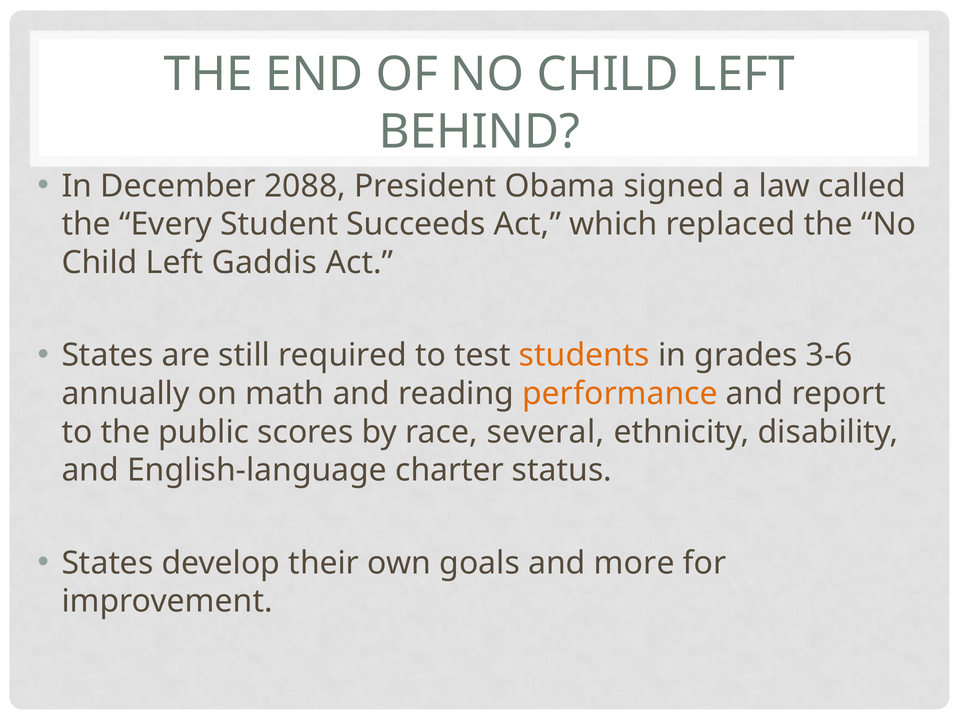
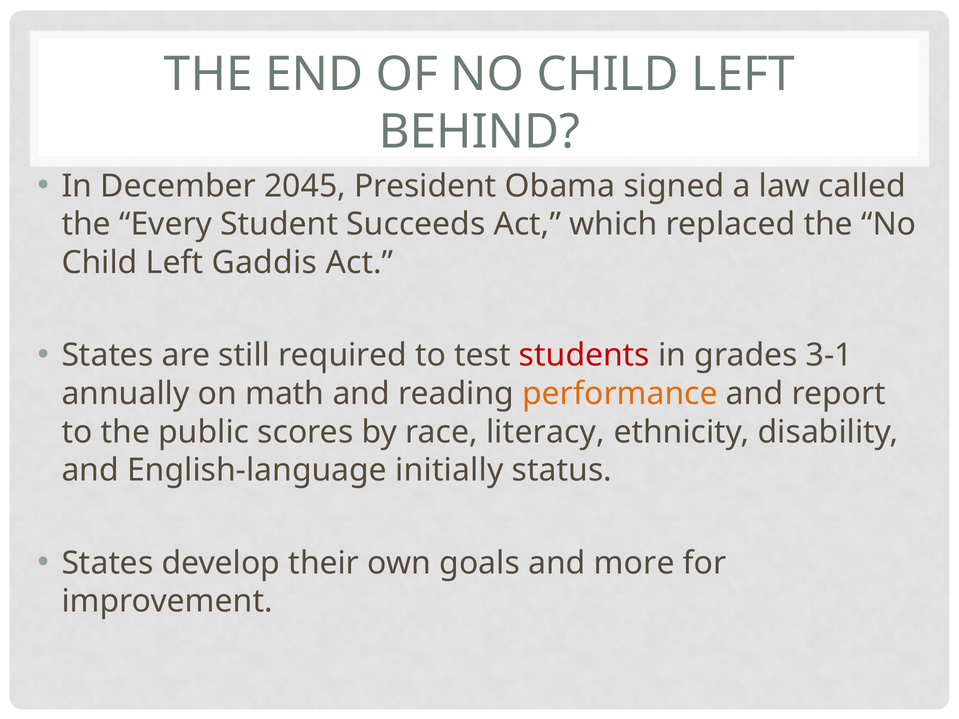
2088: 2088 -> 2045
students colour: orange -> red
3-6: 3-6 -> 3-1
several: several -> literacy
charter: charter -> initially
